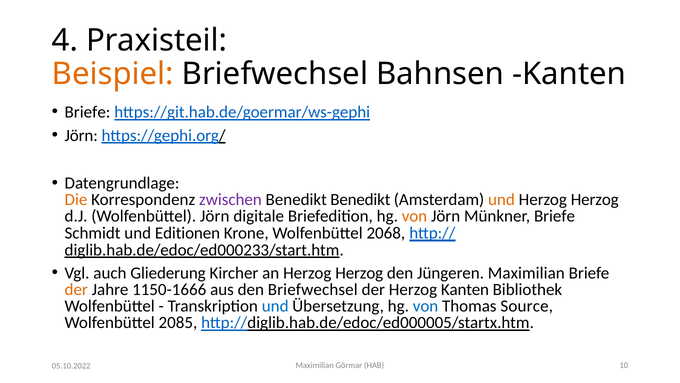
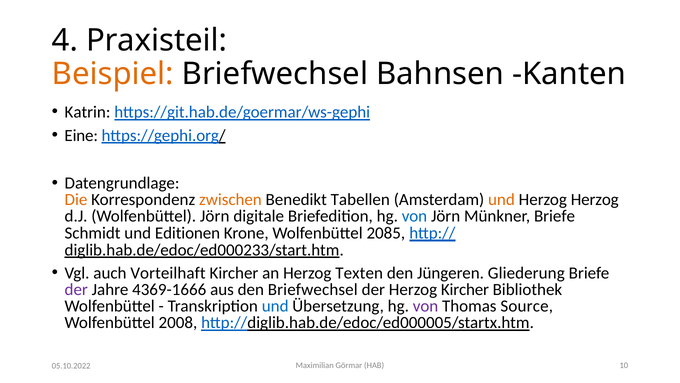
Briefe at (87, 112): Briefe -> Katrin
Jörn at (81, 135): Jörn -> Eine
zwischen colour: purple -> orange
Benedikt Benedikt: Benedikt -> Tabellen
von at (414, 216) colour: orange -> blue
2068: 2068 -> 2085
Gliederung: Gliederung -> Vorteilhaft
an Herzog Herzog: Herzog -> Texten
Jüngeren Maximilian: Maximilian -> Gliederung
der at (76, 289) colour: orange -> purple
1150-1666: 1150-1666 -> 4369-1666
Herzog Kanten: Kanten -> Kircher
von at (426, 306) colour: blue -> purple
2085: 2085 -> 2008
